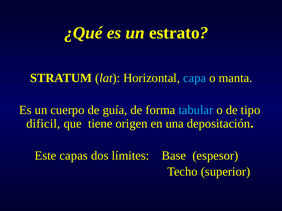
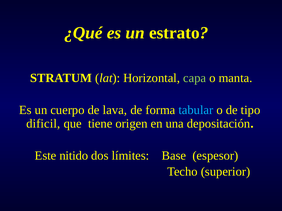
capa colour: light blue -> light green
guía: guía -> lava
capas: capas -> nitido
